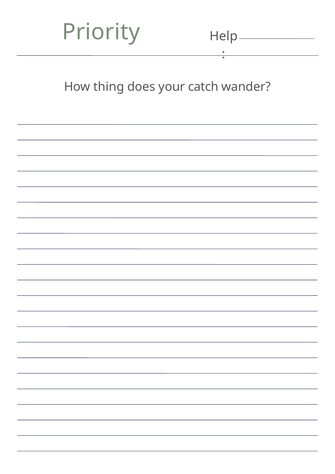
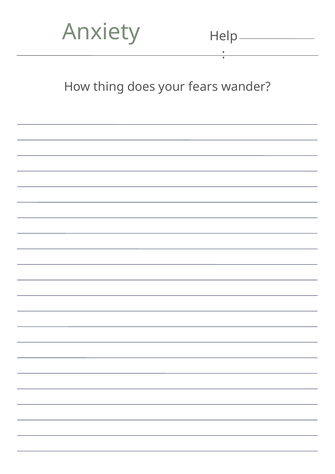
Priority: Priority -> Anxiety
catch: catch -> fears
